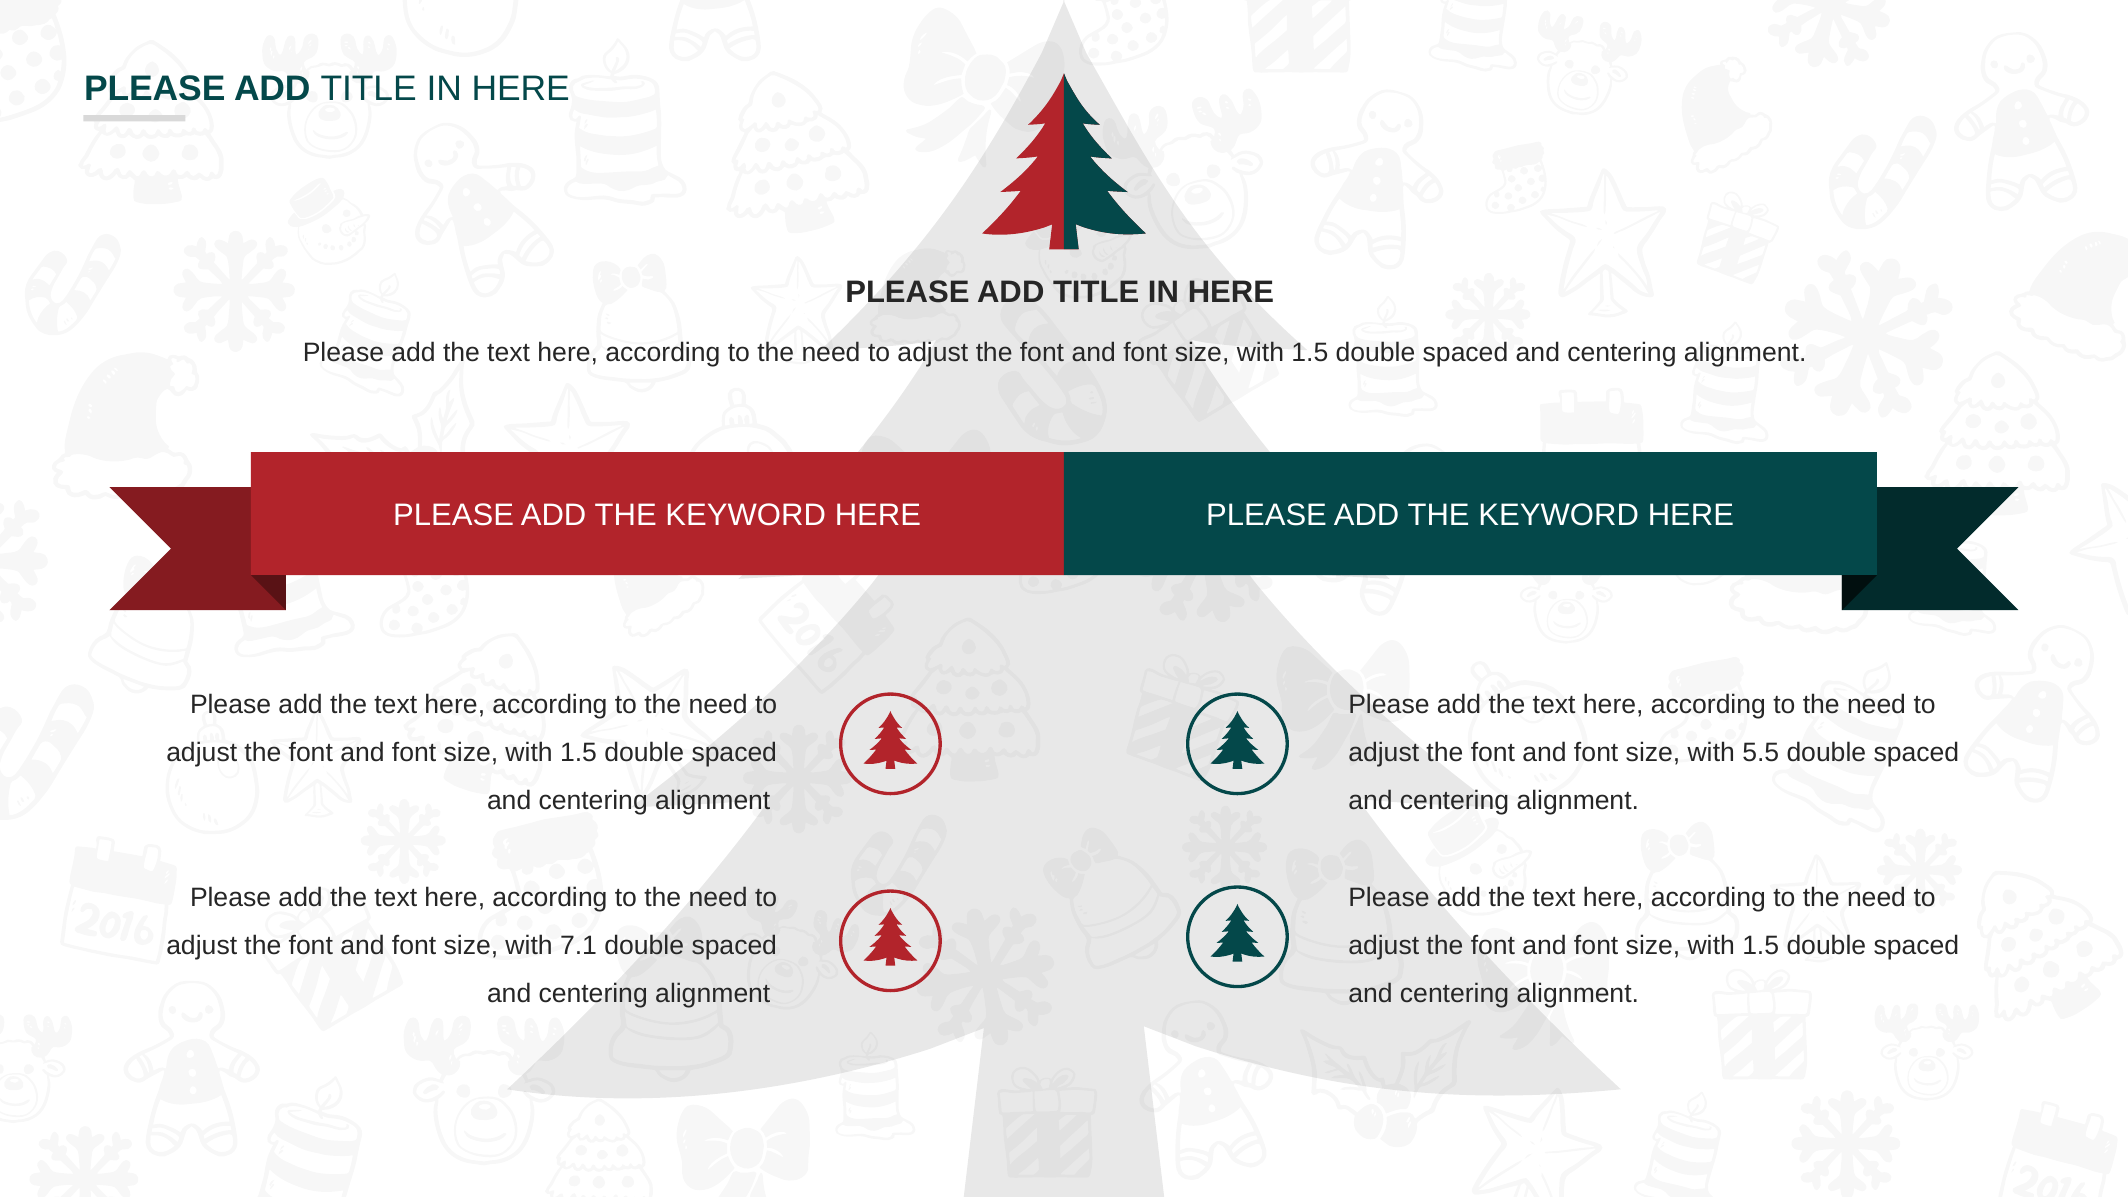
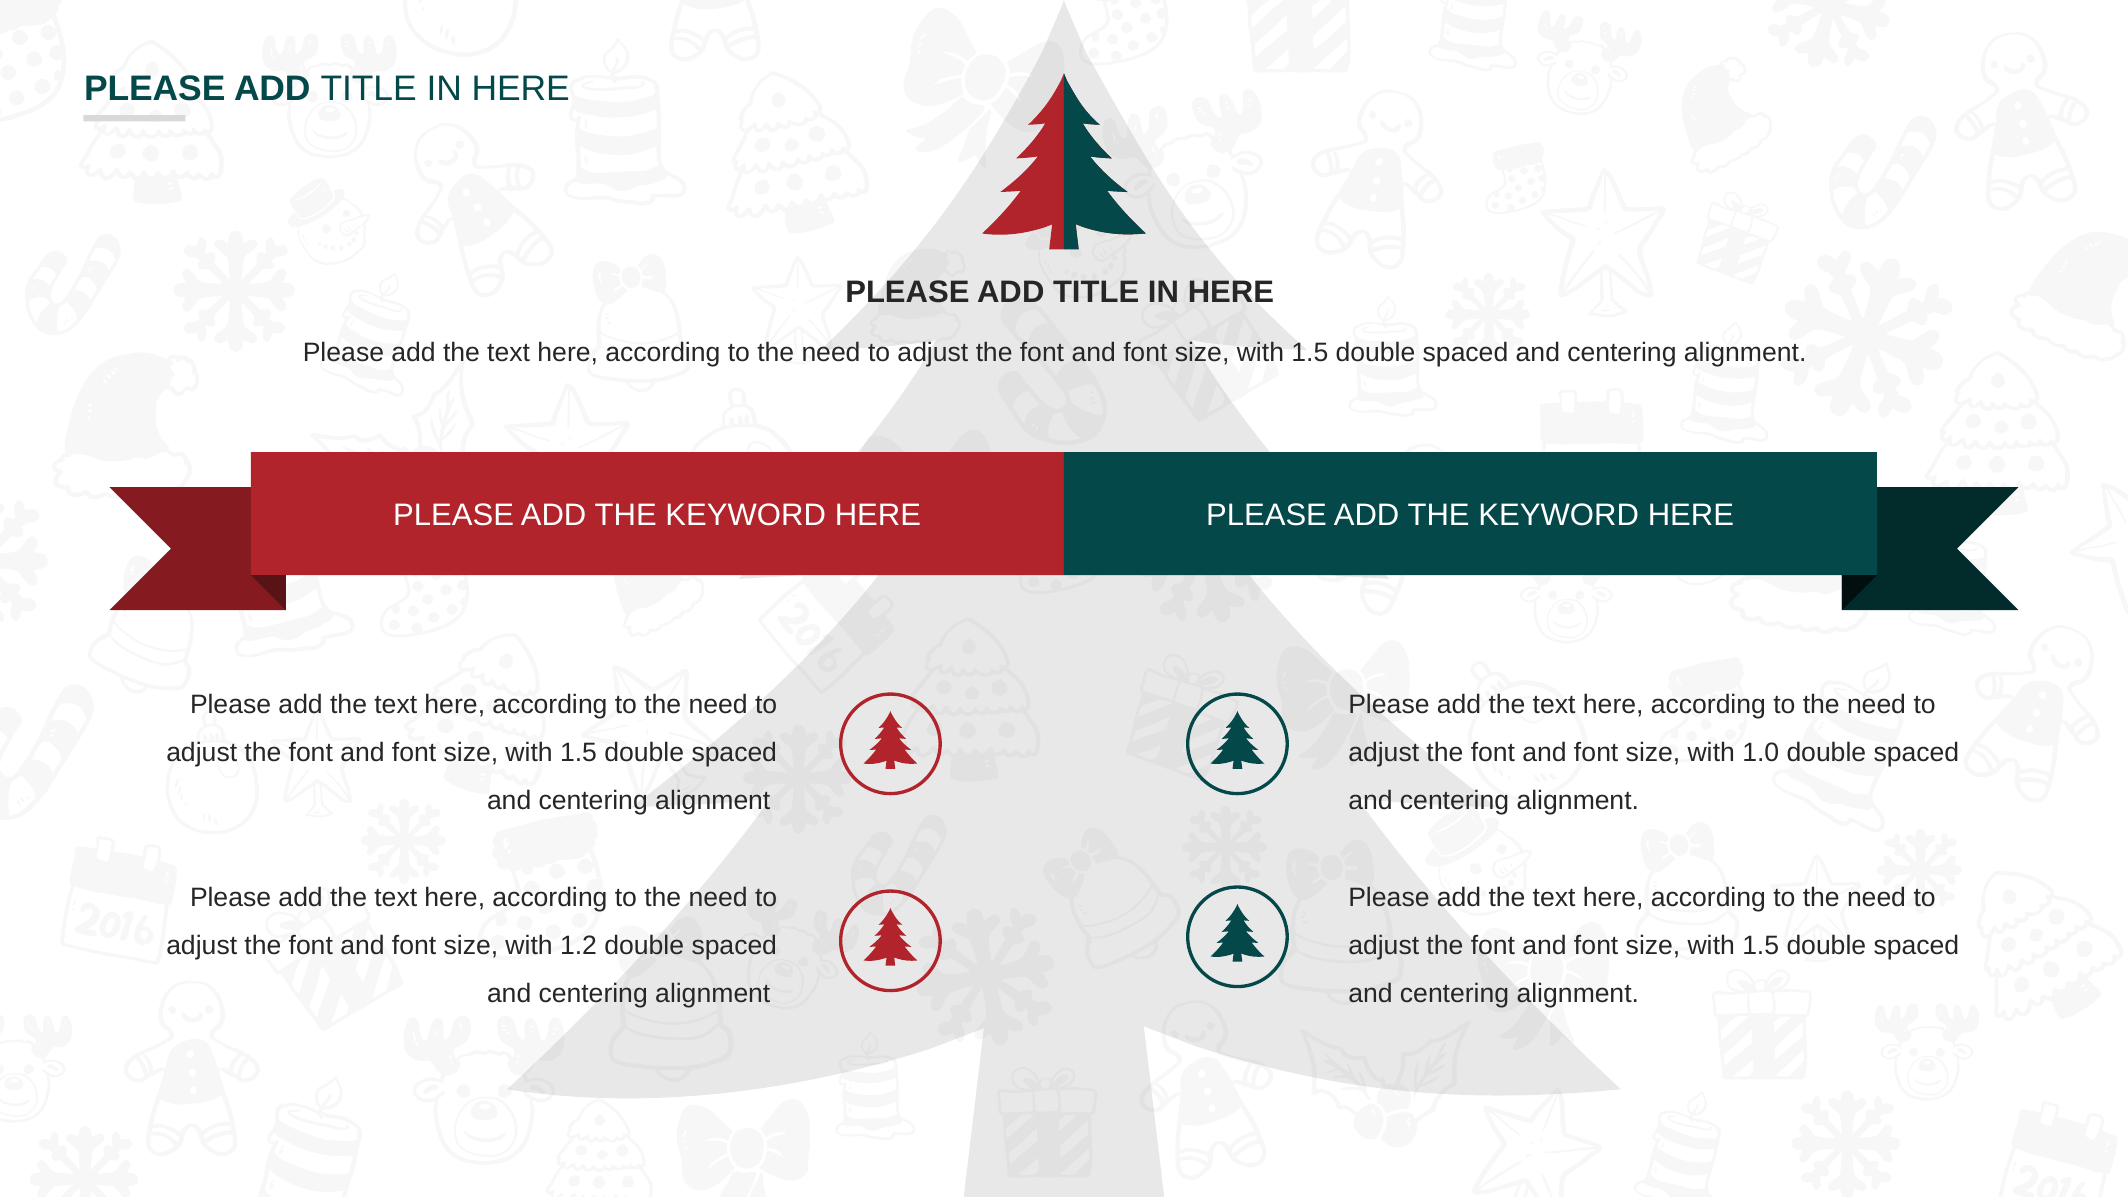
5.5: 5.5 -> 1.0
7.1: 7.1 -> 1.2
